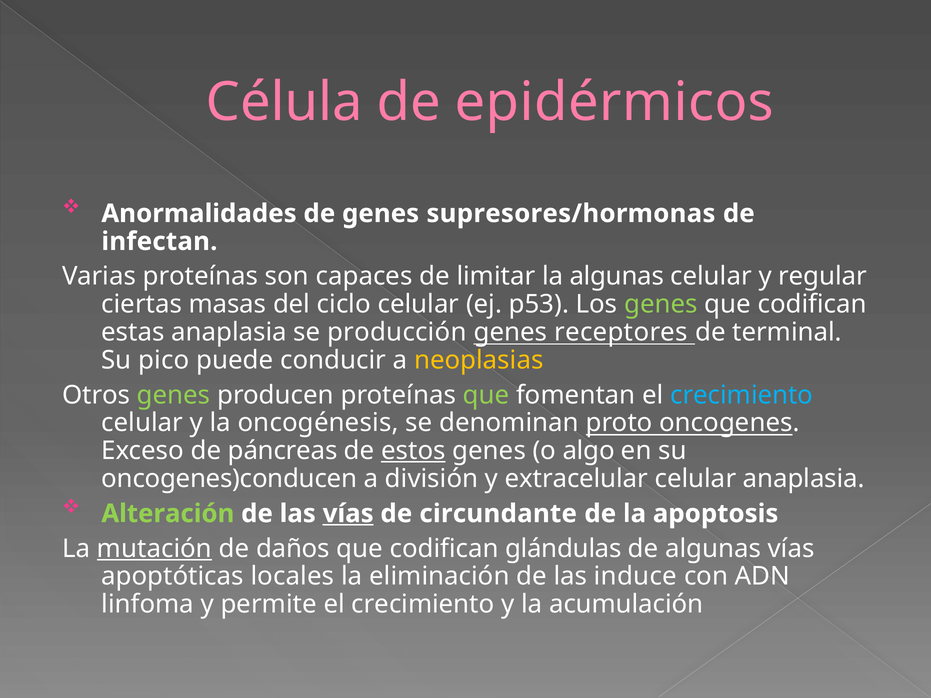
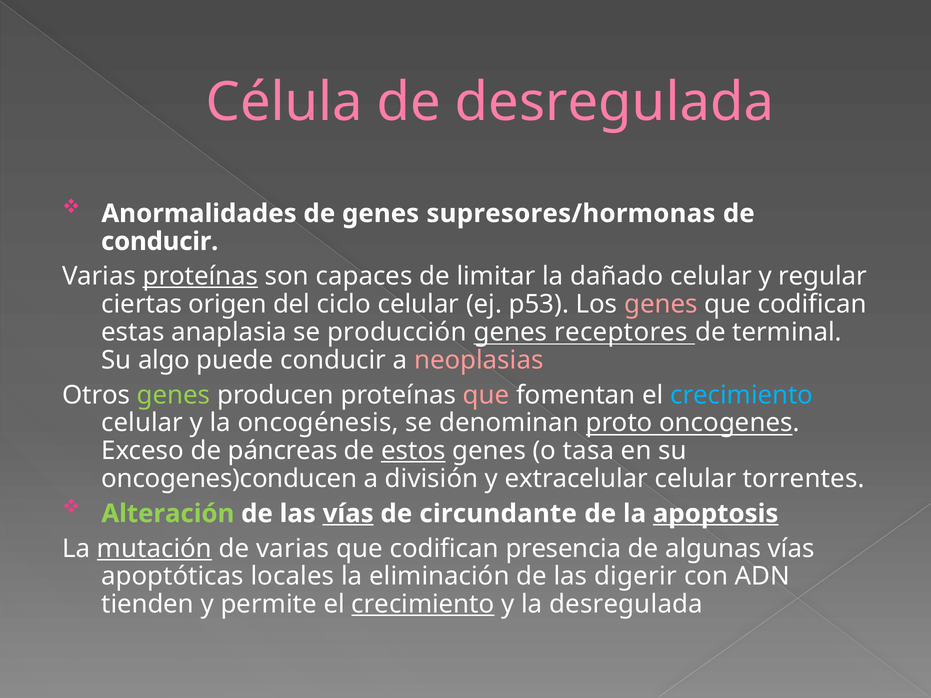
de epidérmicos: epidérmicos -> desregulada
infectan at (159, 242): infectan -> conducir
proteínas at (200, 276) underline: none -> present
la algunas: algunas -> dañado
masas: masas -> origen
genes at (661, 304) colour: light green -> pink
pico: pico -> algo
neoplasias colour: yellow -> pink
que at (486, 395) colour: light green -> pink
algo: algo -> tasa
celular anaplasia: anaplasia -> torrentes
apoptosis underline: none -> present
de daños: daños -> varias
glándulas: glándulas -> presencia
induce: induce -> digerir
linfoma: linfoma -> tienden
crecimiento at (423, 605) underline: none -> present
la acumulación: acumulación -> desregulada
